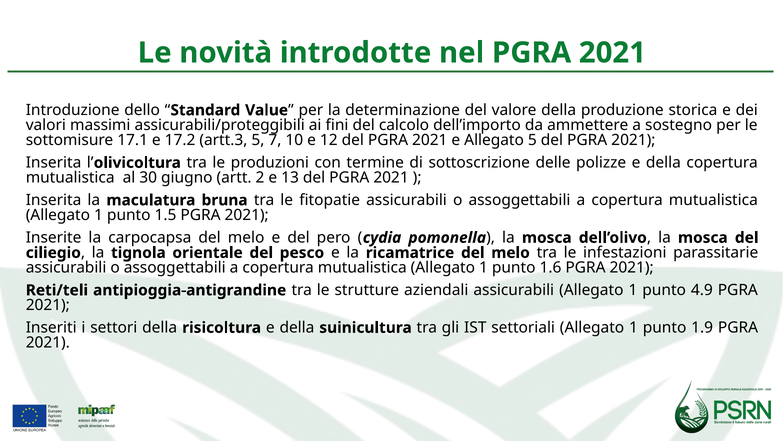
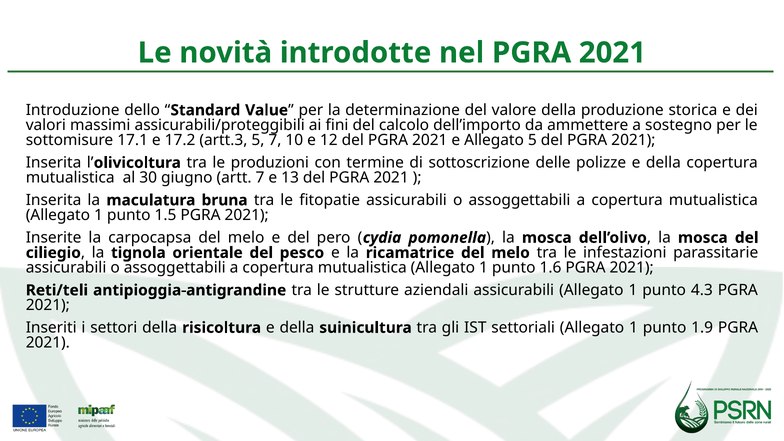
artt 2: 2 -> 7
4.9: 4.9 -> 4.3
